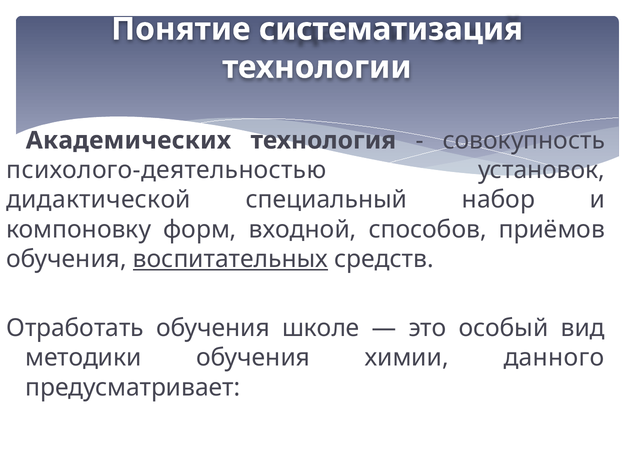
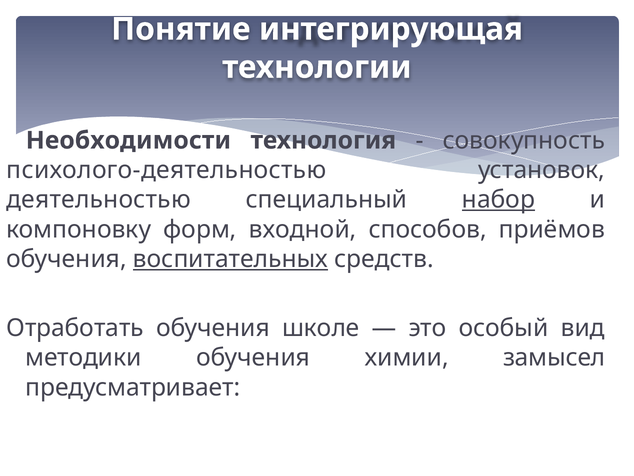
систематизация: систематизация -> интегрирующая
Академических: Академических -> Необходимости
дидактической: дидактической -> деятельностью
набор underline: none -> present
данного: данного -> замысел
